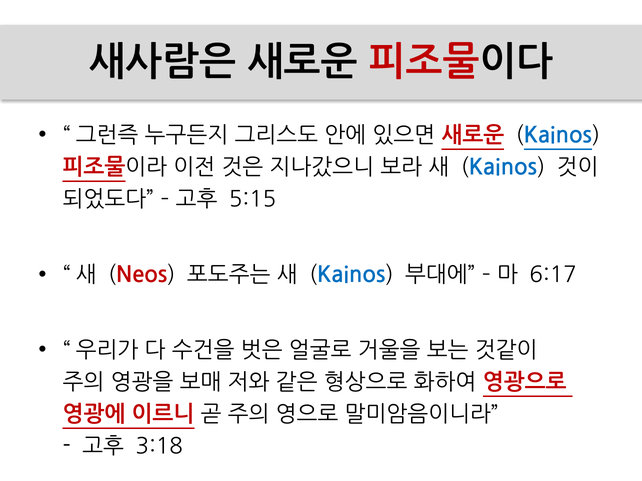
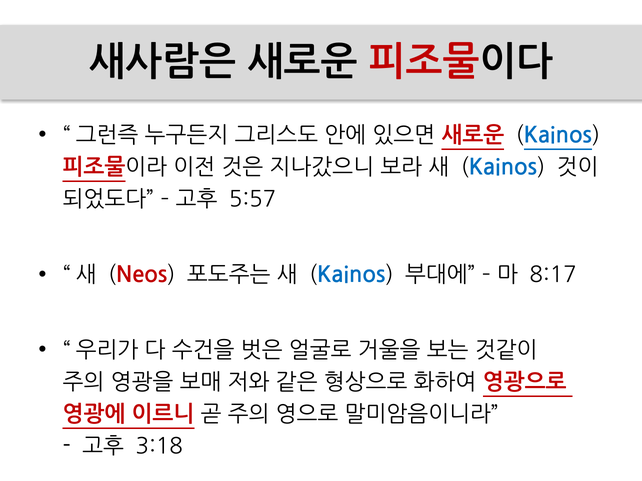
5:15: 5:15 -> 5:57
6:17: 6:17 -> 8:17
